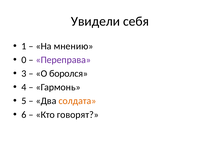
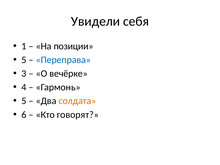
мнению: мнению -> позиции
0 at (24, 60): 0 -> 5
Переправа colour: purple -> blue
боролся: боролся -> вечёрке
